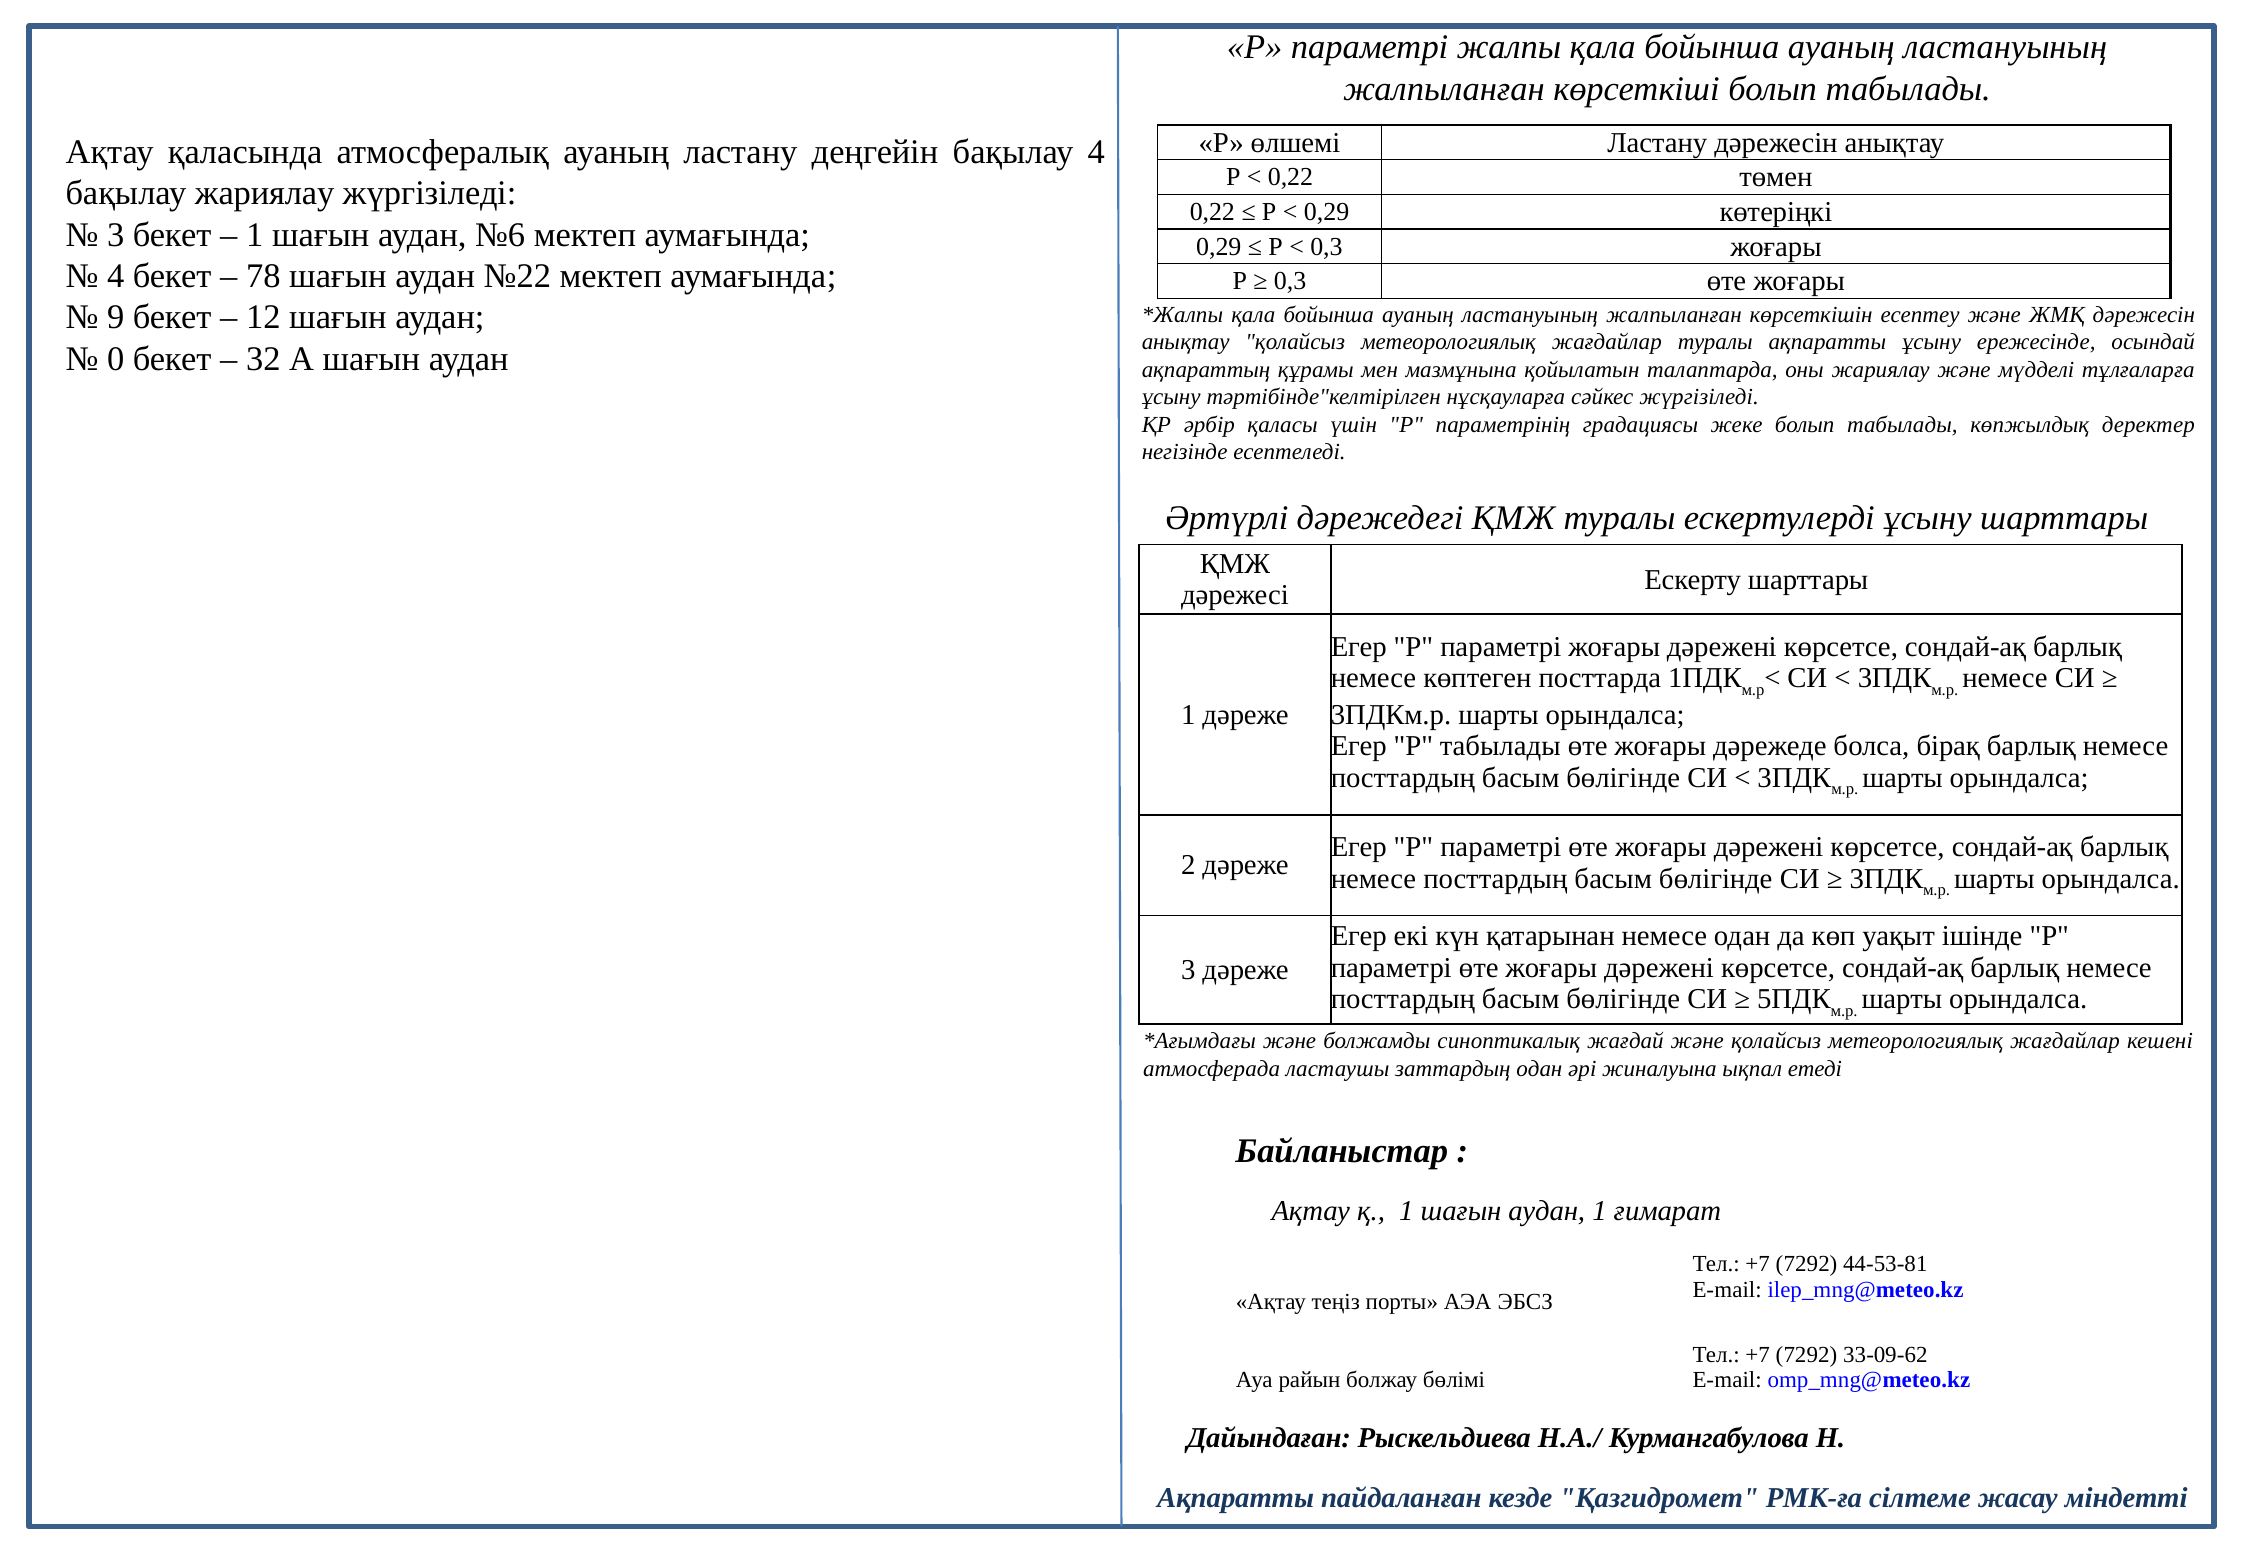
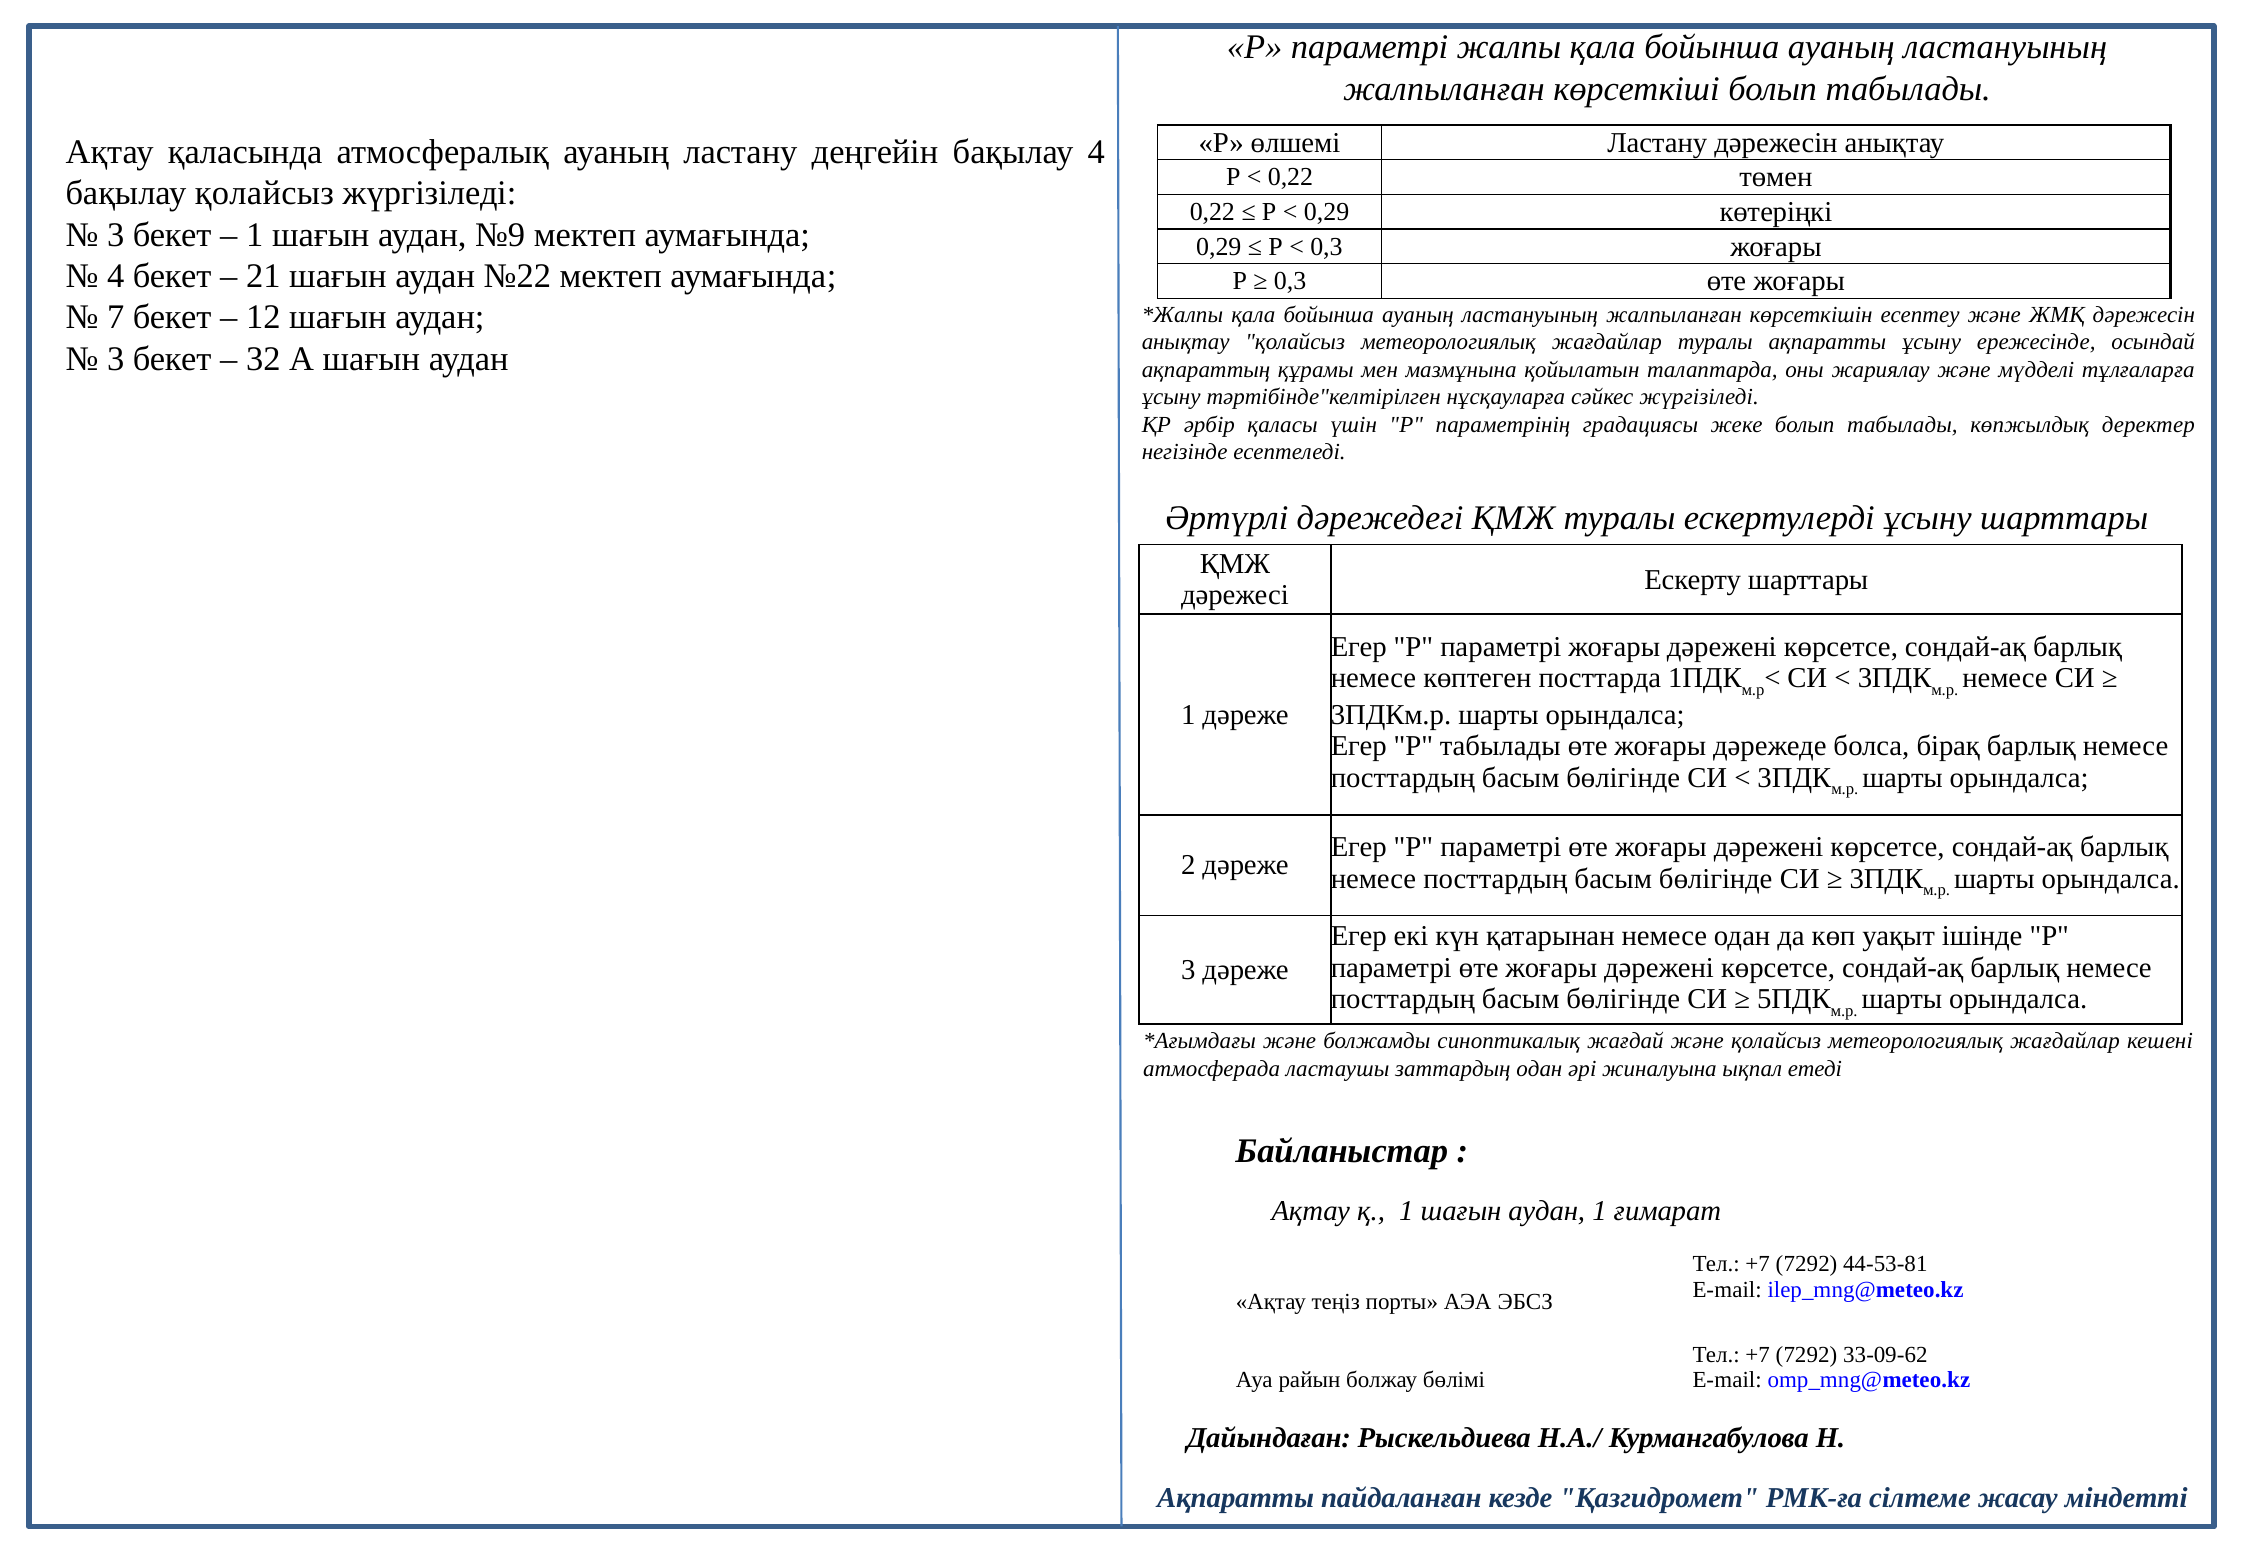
бақылау жариялау: жариялау -> қолайсыз
№6: №6 -> №9
78: 78 -> 21
9: 9 -> 7
0 at (116, 359): 0 -> 3
